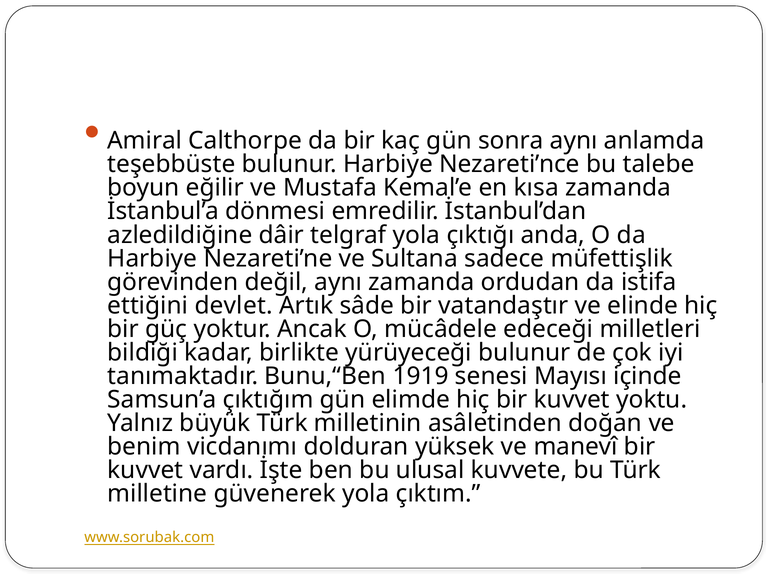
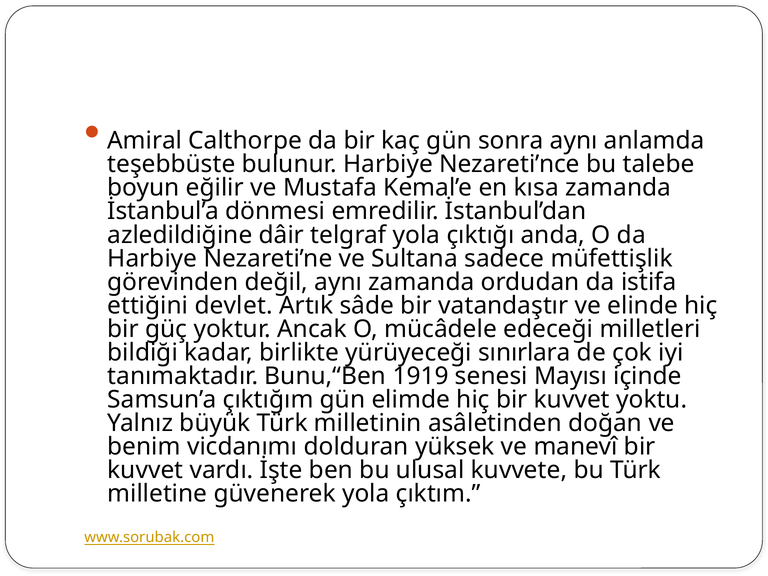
yürüyeceği bulunur: bulunur -> sınırlara
